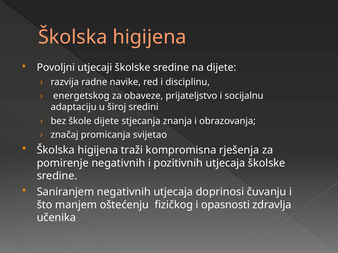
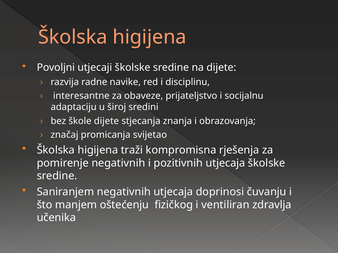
energetskog: energetskog -> interesantne
opasnosti: opasnosti -> ventiliran
